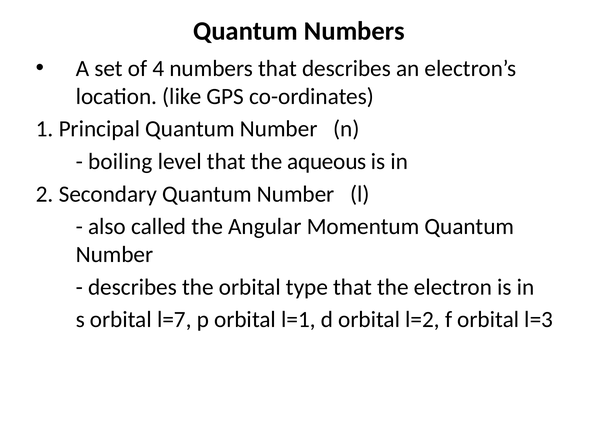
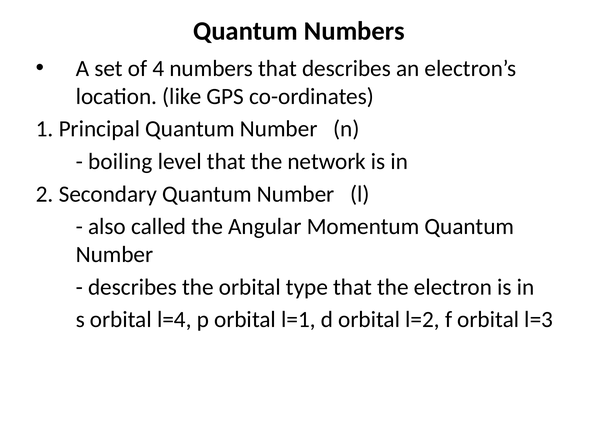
aqueous: aqueous -> network
l=7: l=7 -> l=4
